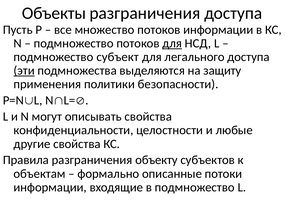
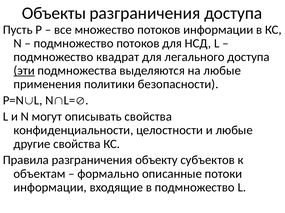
для at (172, 43) underline: present -> none
субъект: субъект -> квадрат
на защиту: защиту -> любые
